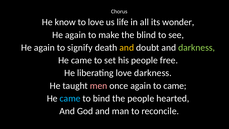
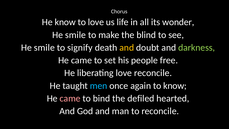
again at (76, 35): again -> smile
again at (44, 48): again -> smile
love darkness: darkness -> reconcile
men colour: pink -> light blue
to came: came -> know
came at (70, 98) colour: light blue -> pink
the people: people -> defiled
